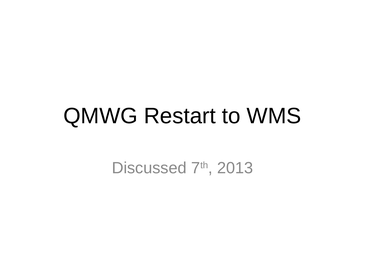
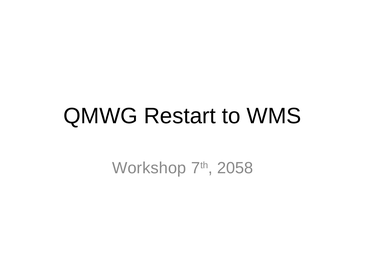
Discussed: Discussed -> Workshop
2013: 2013 -> 2058
